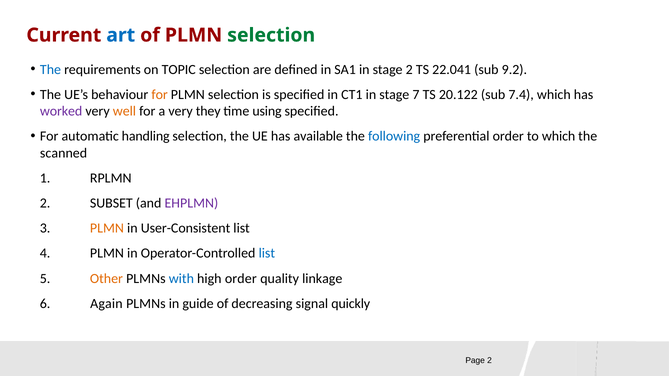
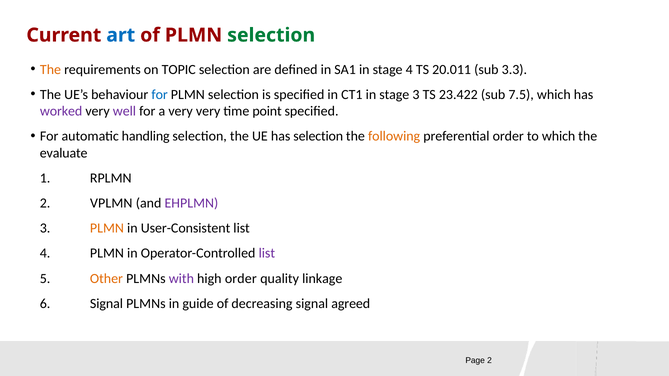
The at (51, 70) colour: blue -> orange
stage 2: 2 -> 4
22.041: 22.041 -> 20.011
9.2: 9.2 -> 3.3
for at (160, 95) colour: orange -> blue
stage 7: 7 -> 3
20.122: 20.122 -> 23.422
7.4: 7.4 -> 7.5
well colour: orange -> purple
very they: they -> very
using: using -> point
has available: available -> selection
following colour: blue -> orange
scanned: scanned -> evaluate
SUBSET: SUBSET -> VPLMN
list at (267, 253) colour: blue -> purple
with colour: blue -> purple
6 Again: Again -> Signal
quickly: quickly -> agreed
